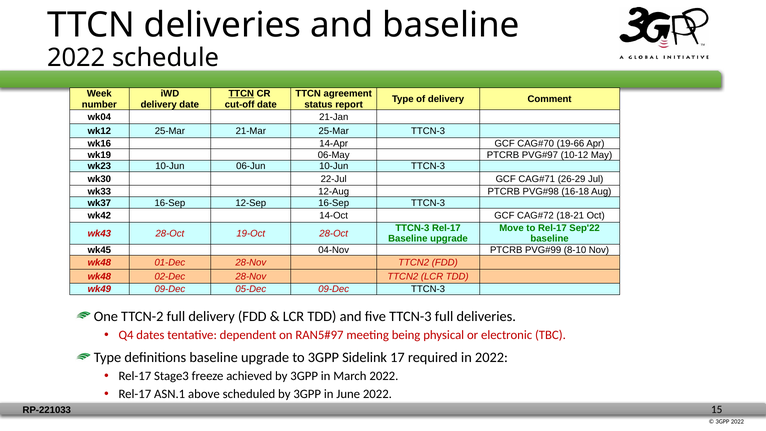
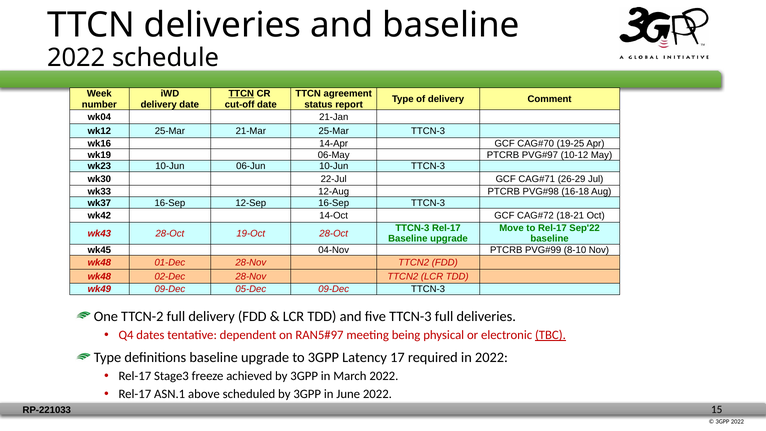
19-66: 19-66 -> 19-25
TBC underline: none -> present
Sidelink: Sidelink -> Latency
